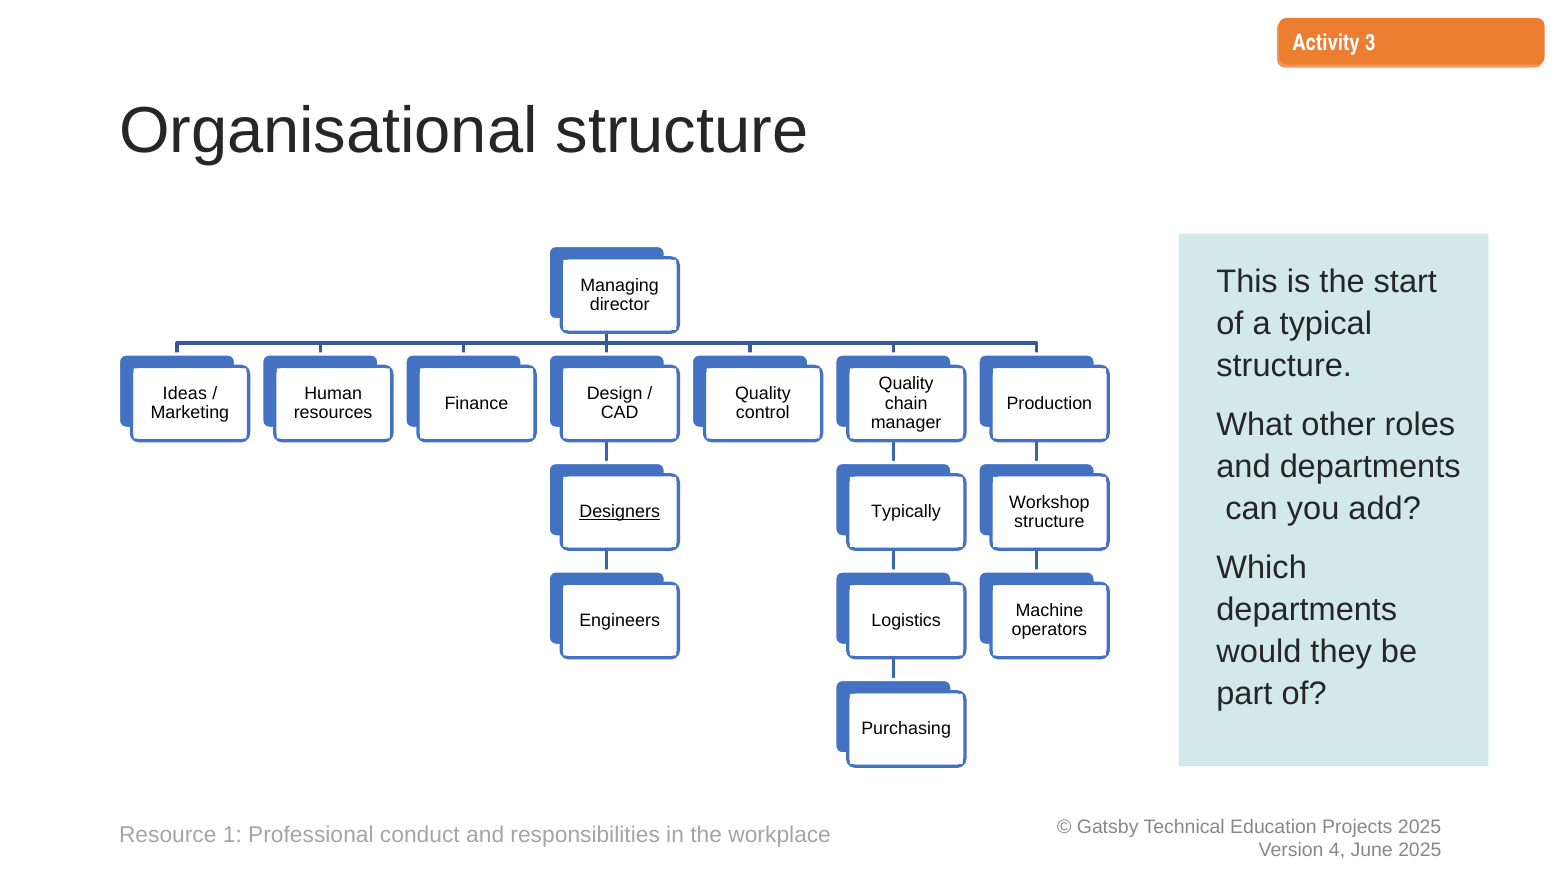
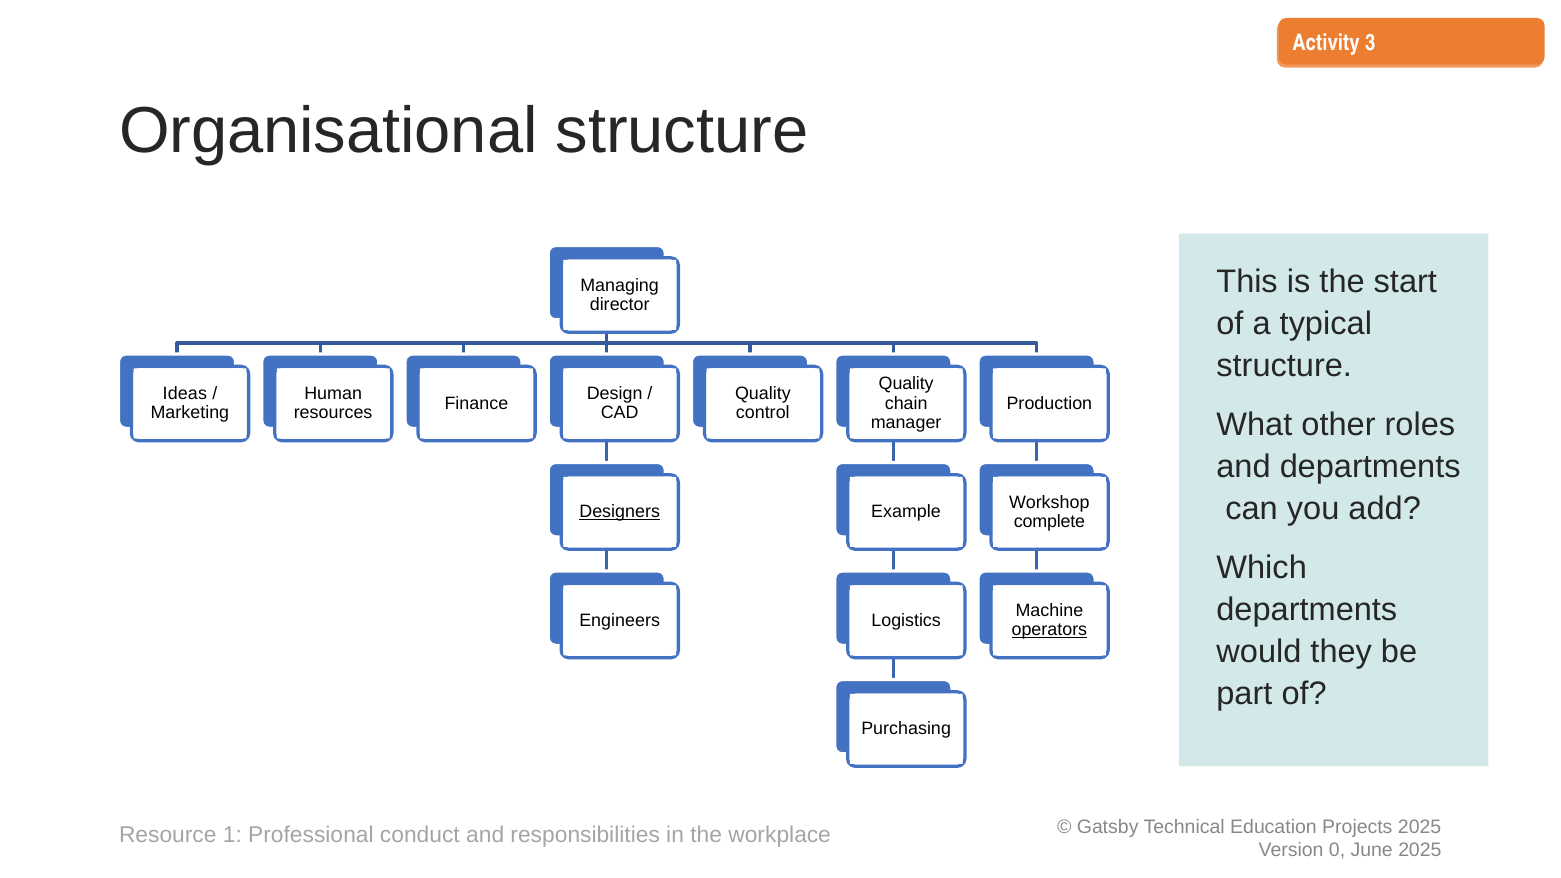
Typically: Typically -> Example
structure at (1049, 522): structure -> complete
operators underline: none -> present
4: 4 -> 0
